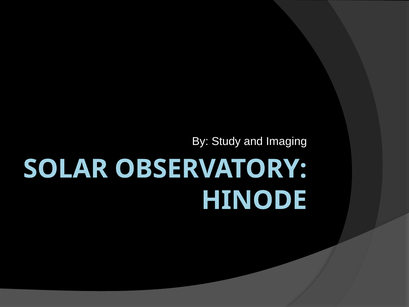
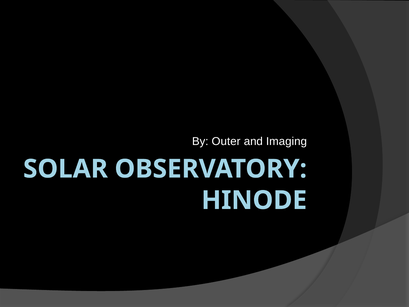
Study: Study -> Outer
